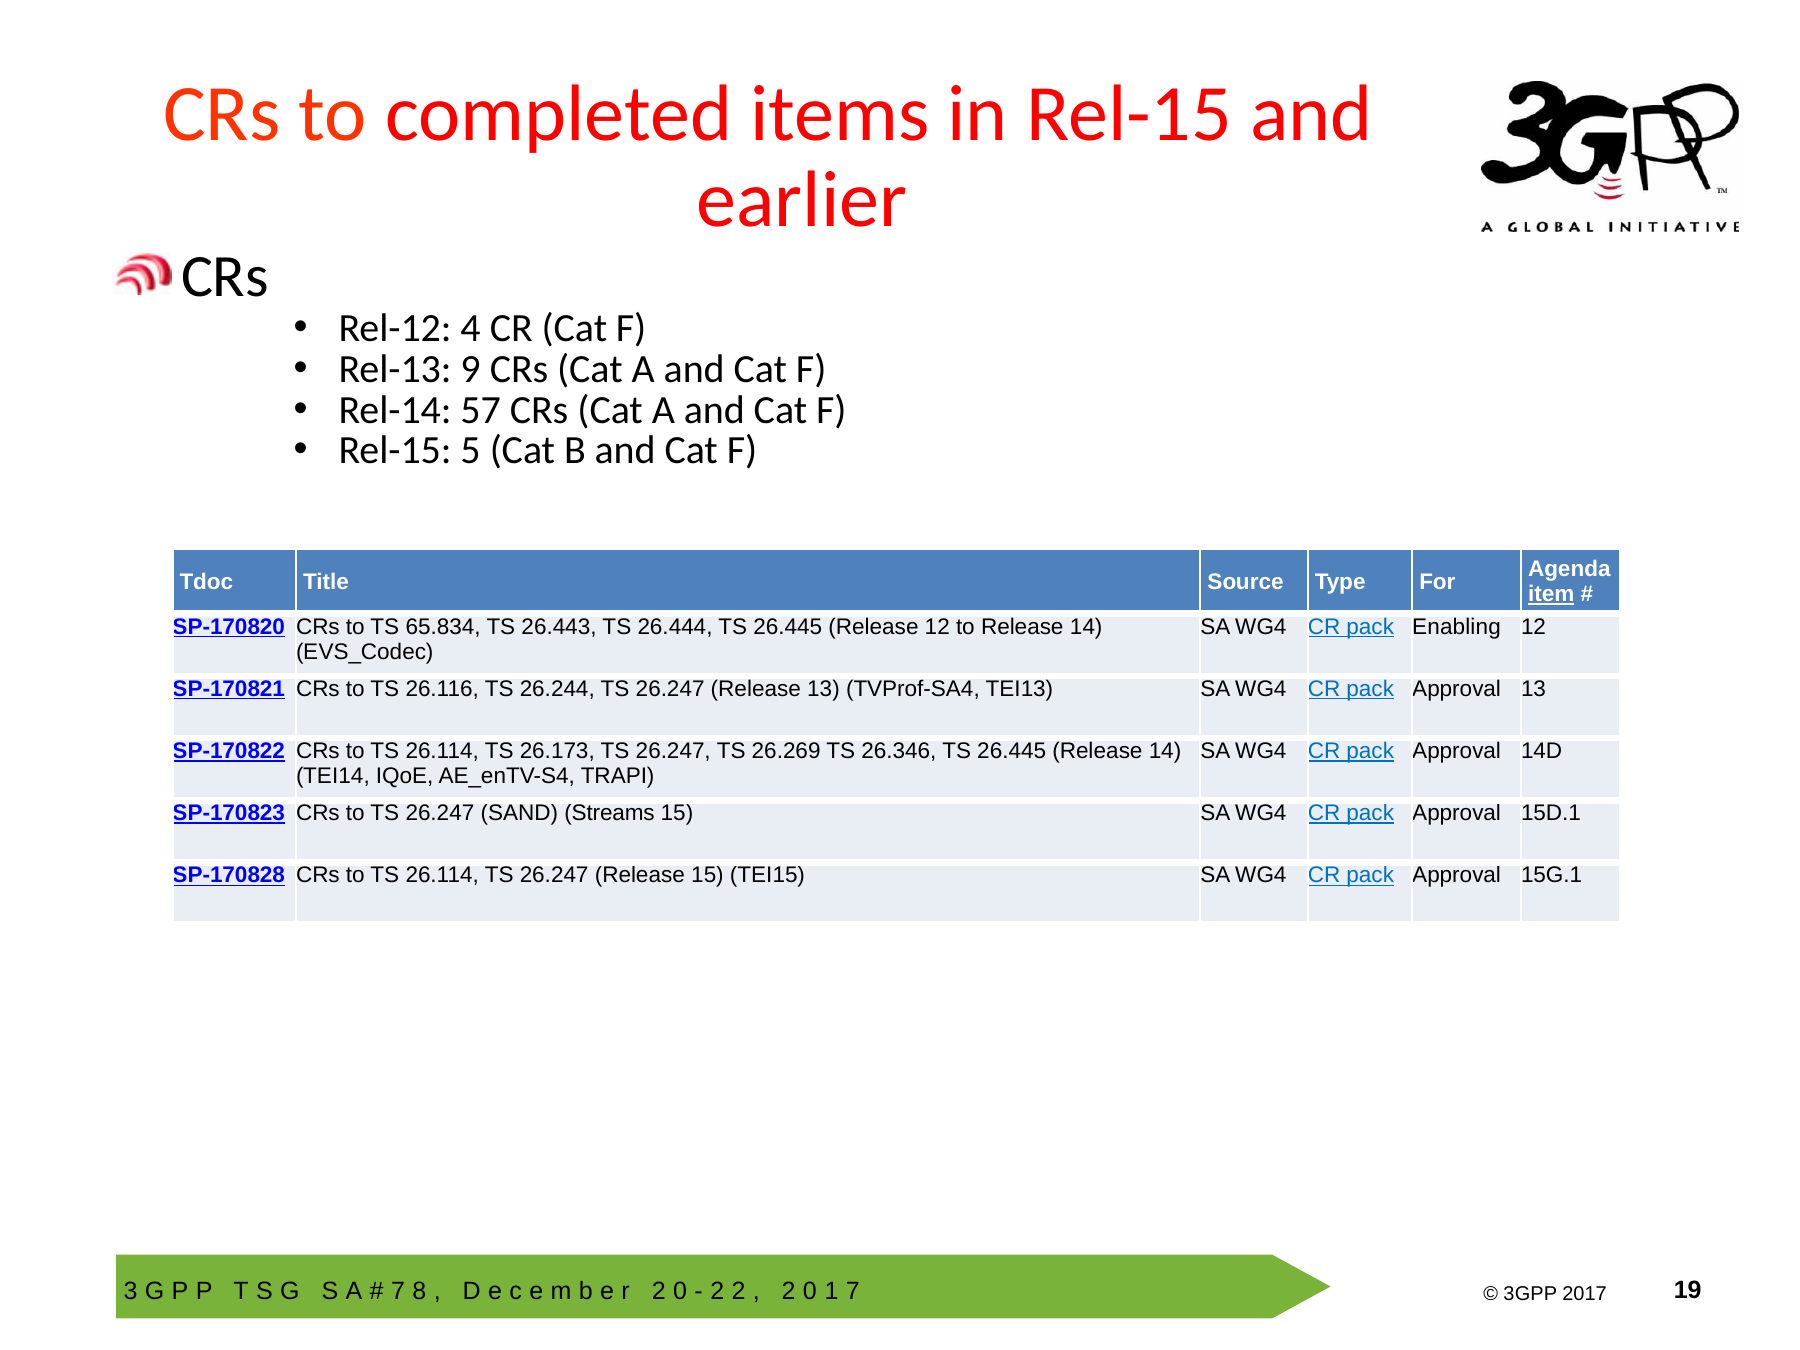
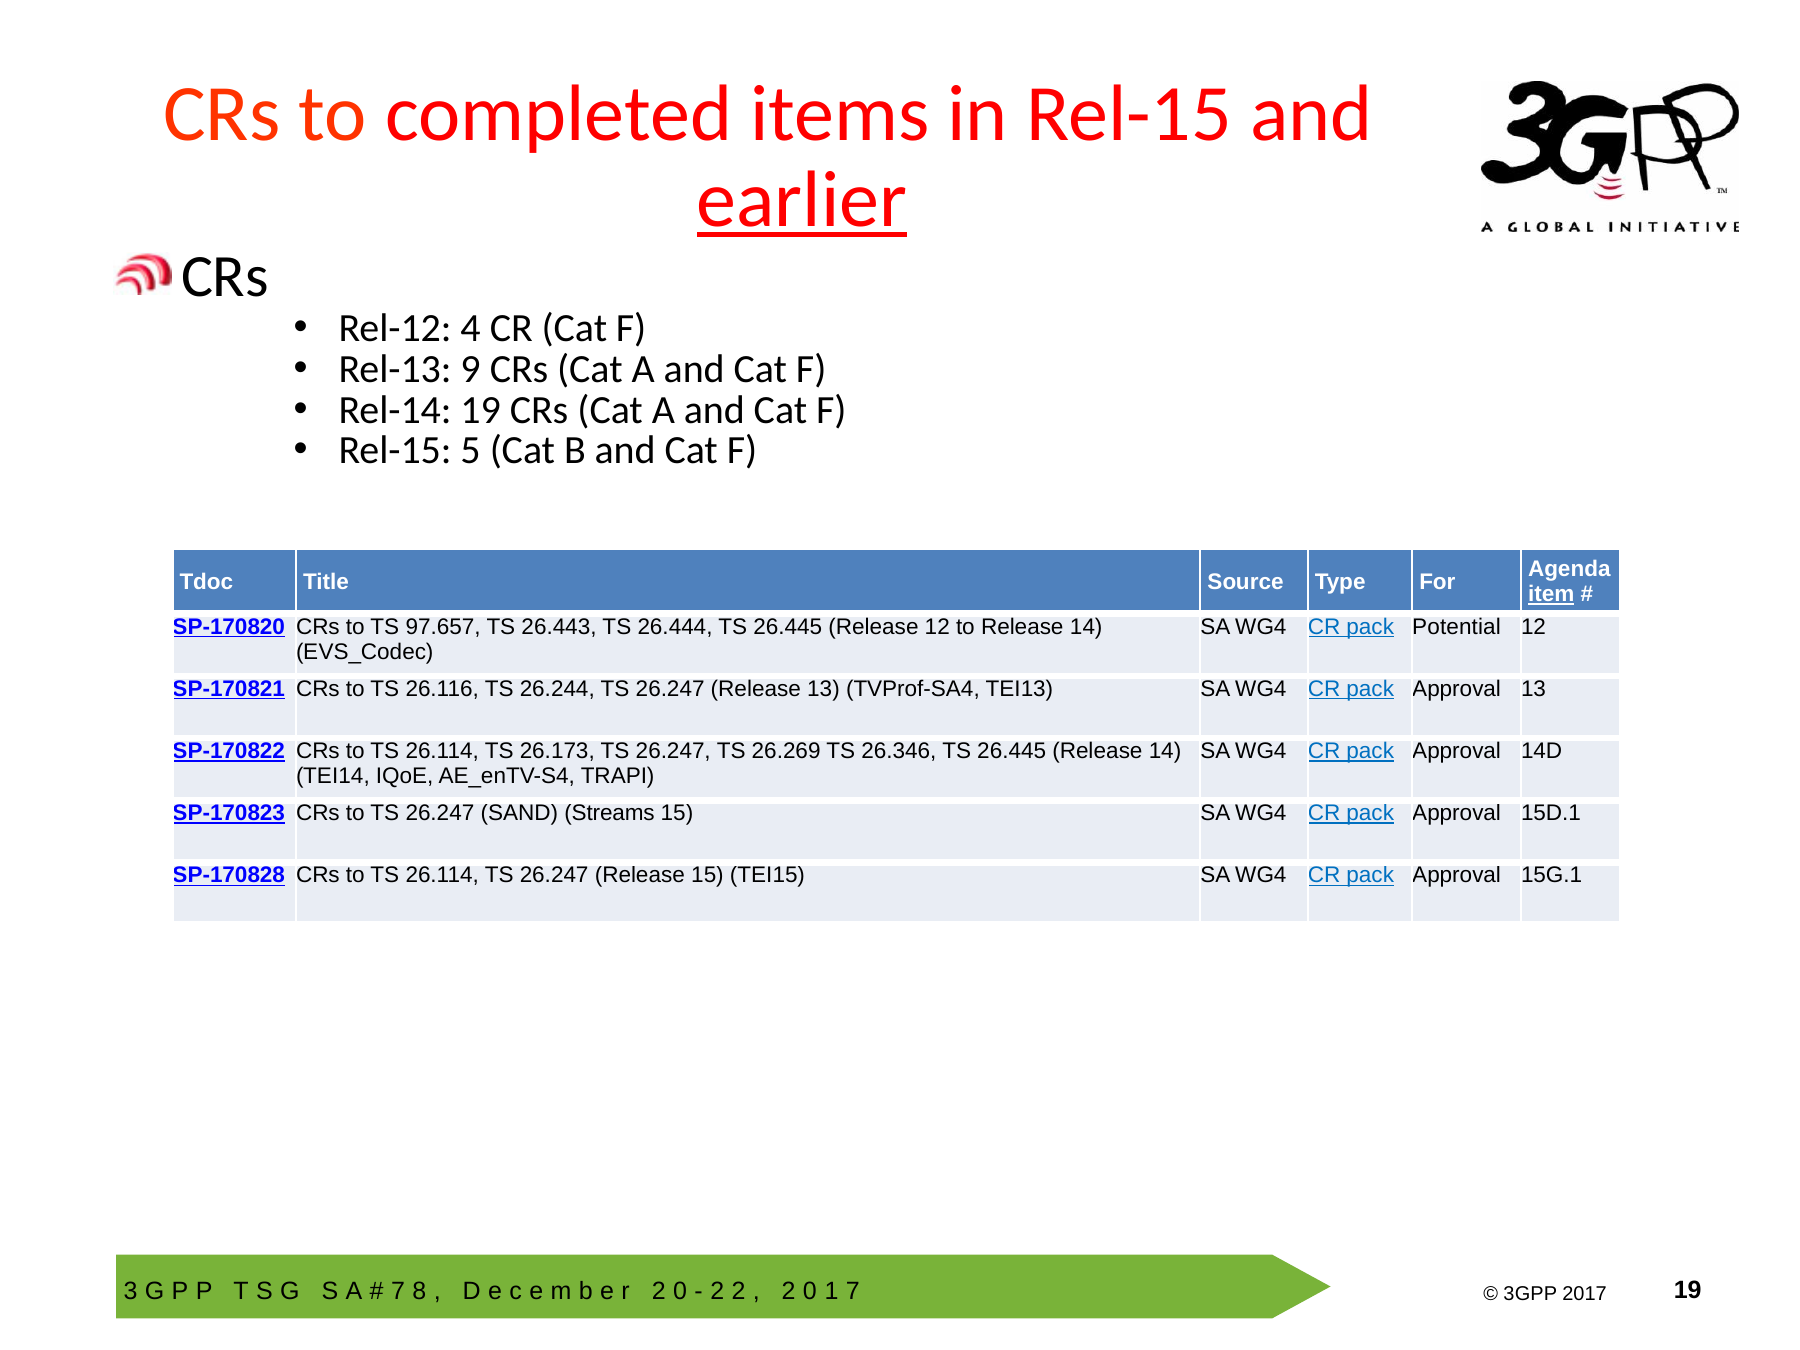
earlier underline: none -> present
Rel-14 57: 57 -> 19
65.834: 65.834 -> 97.657
Enabling: Enabling -> Potential
